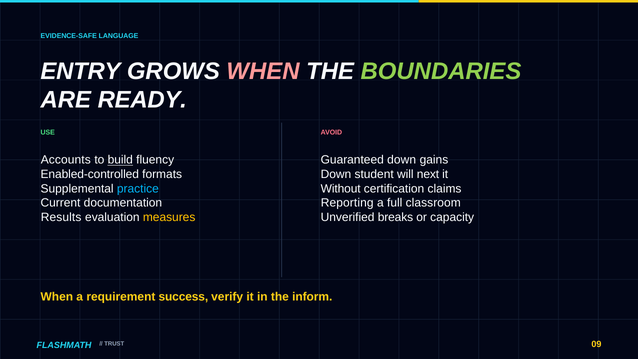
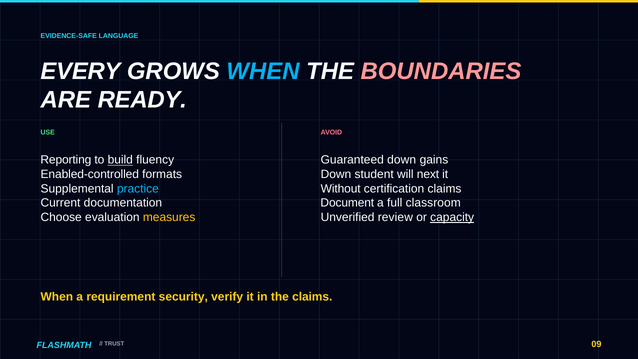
ENTRY: ENTRY -> EVERY
WHEN at (263, 71) colour: pink -> light blue
BOUNDARIES colour: light green -> pink
Accounts: Accounts -> Reporting
Reporting: Reporting -> Document
Results: Results -> Choose
breaks: breaks -> review
capacity underline: none -> present
success: success -> security
the inform: inform -> claims
